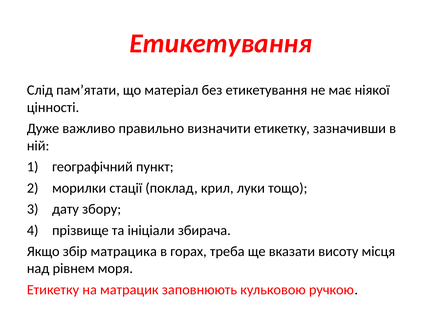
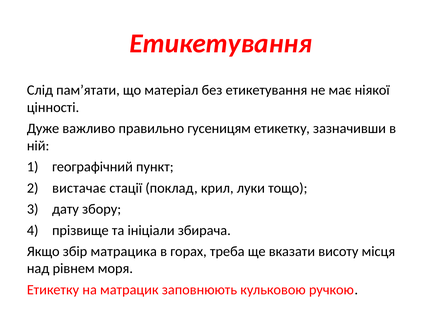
визначити: визначити -> гусеницям
морилки: морилки -> вистачає
